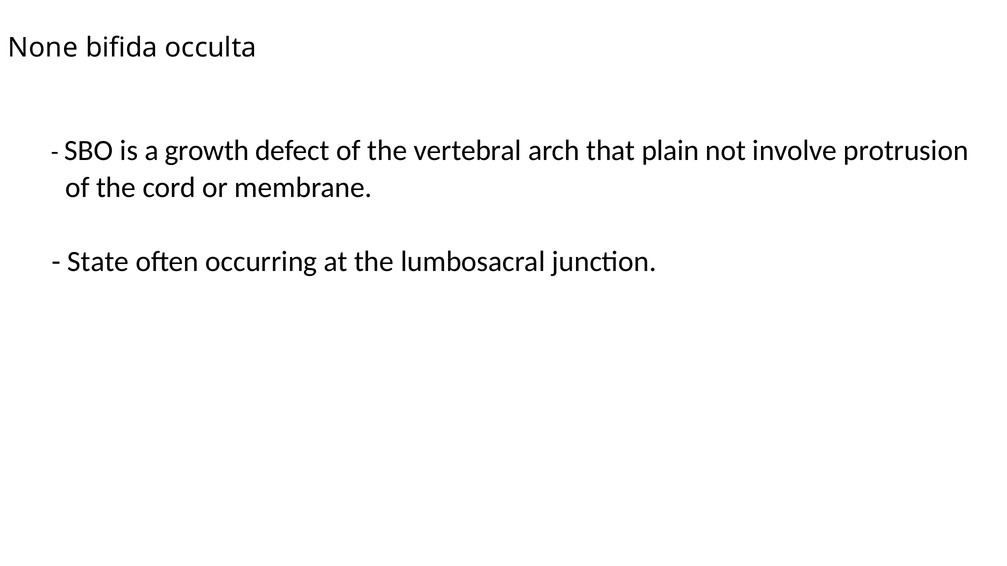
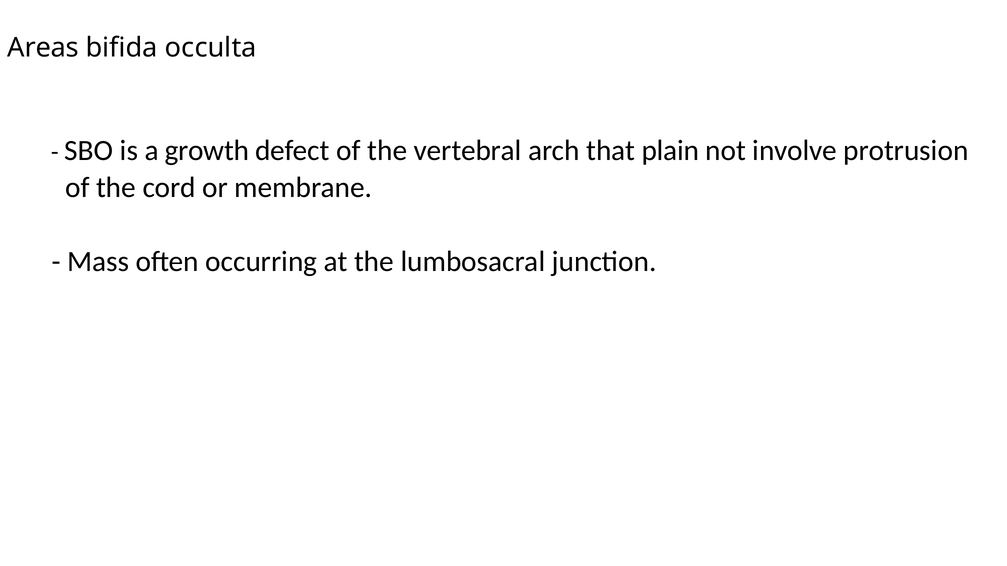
None: None -> Areas
State: State -> Mass
